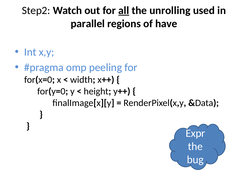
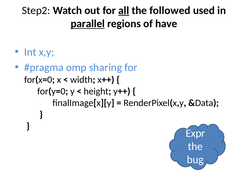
unrolling: unrolling -> followed
parallel underline: none -> present
peeling: peeling -> sharing
